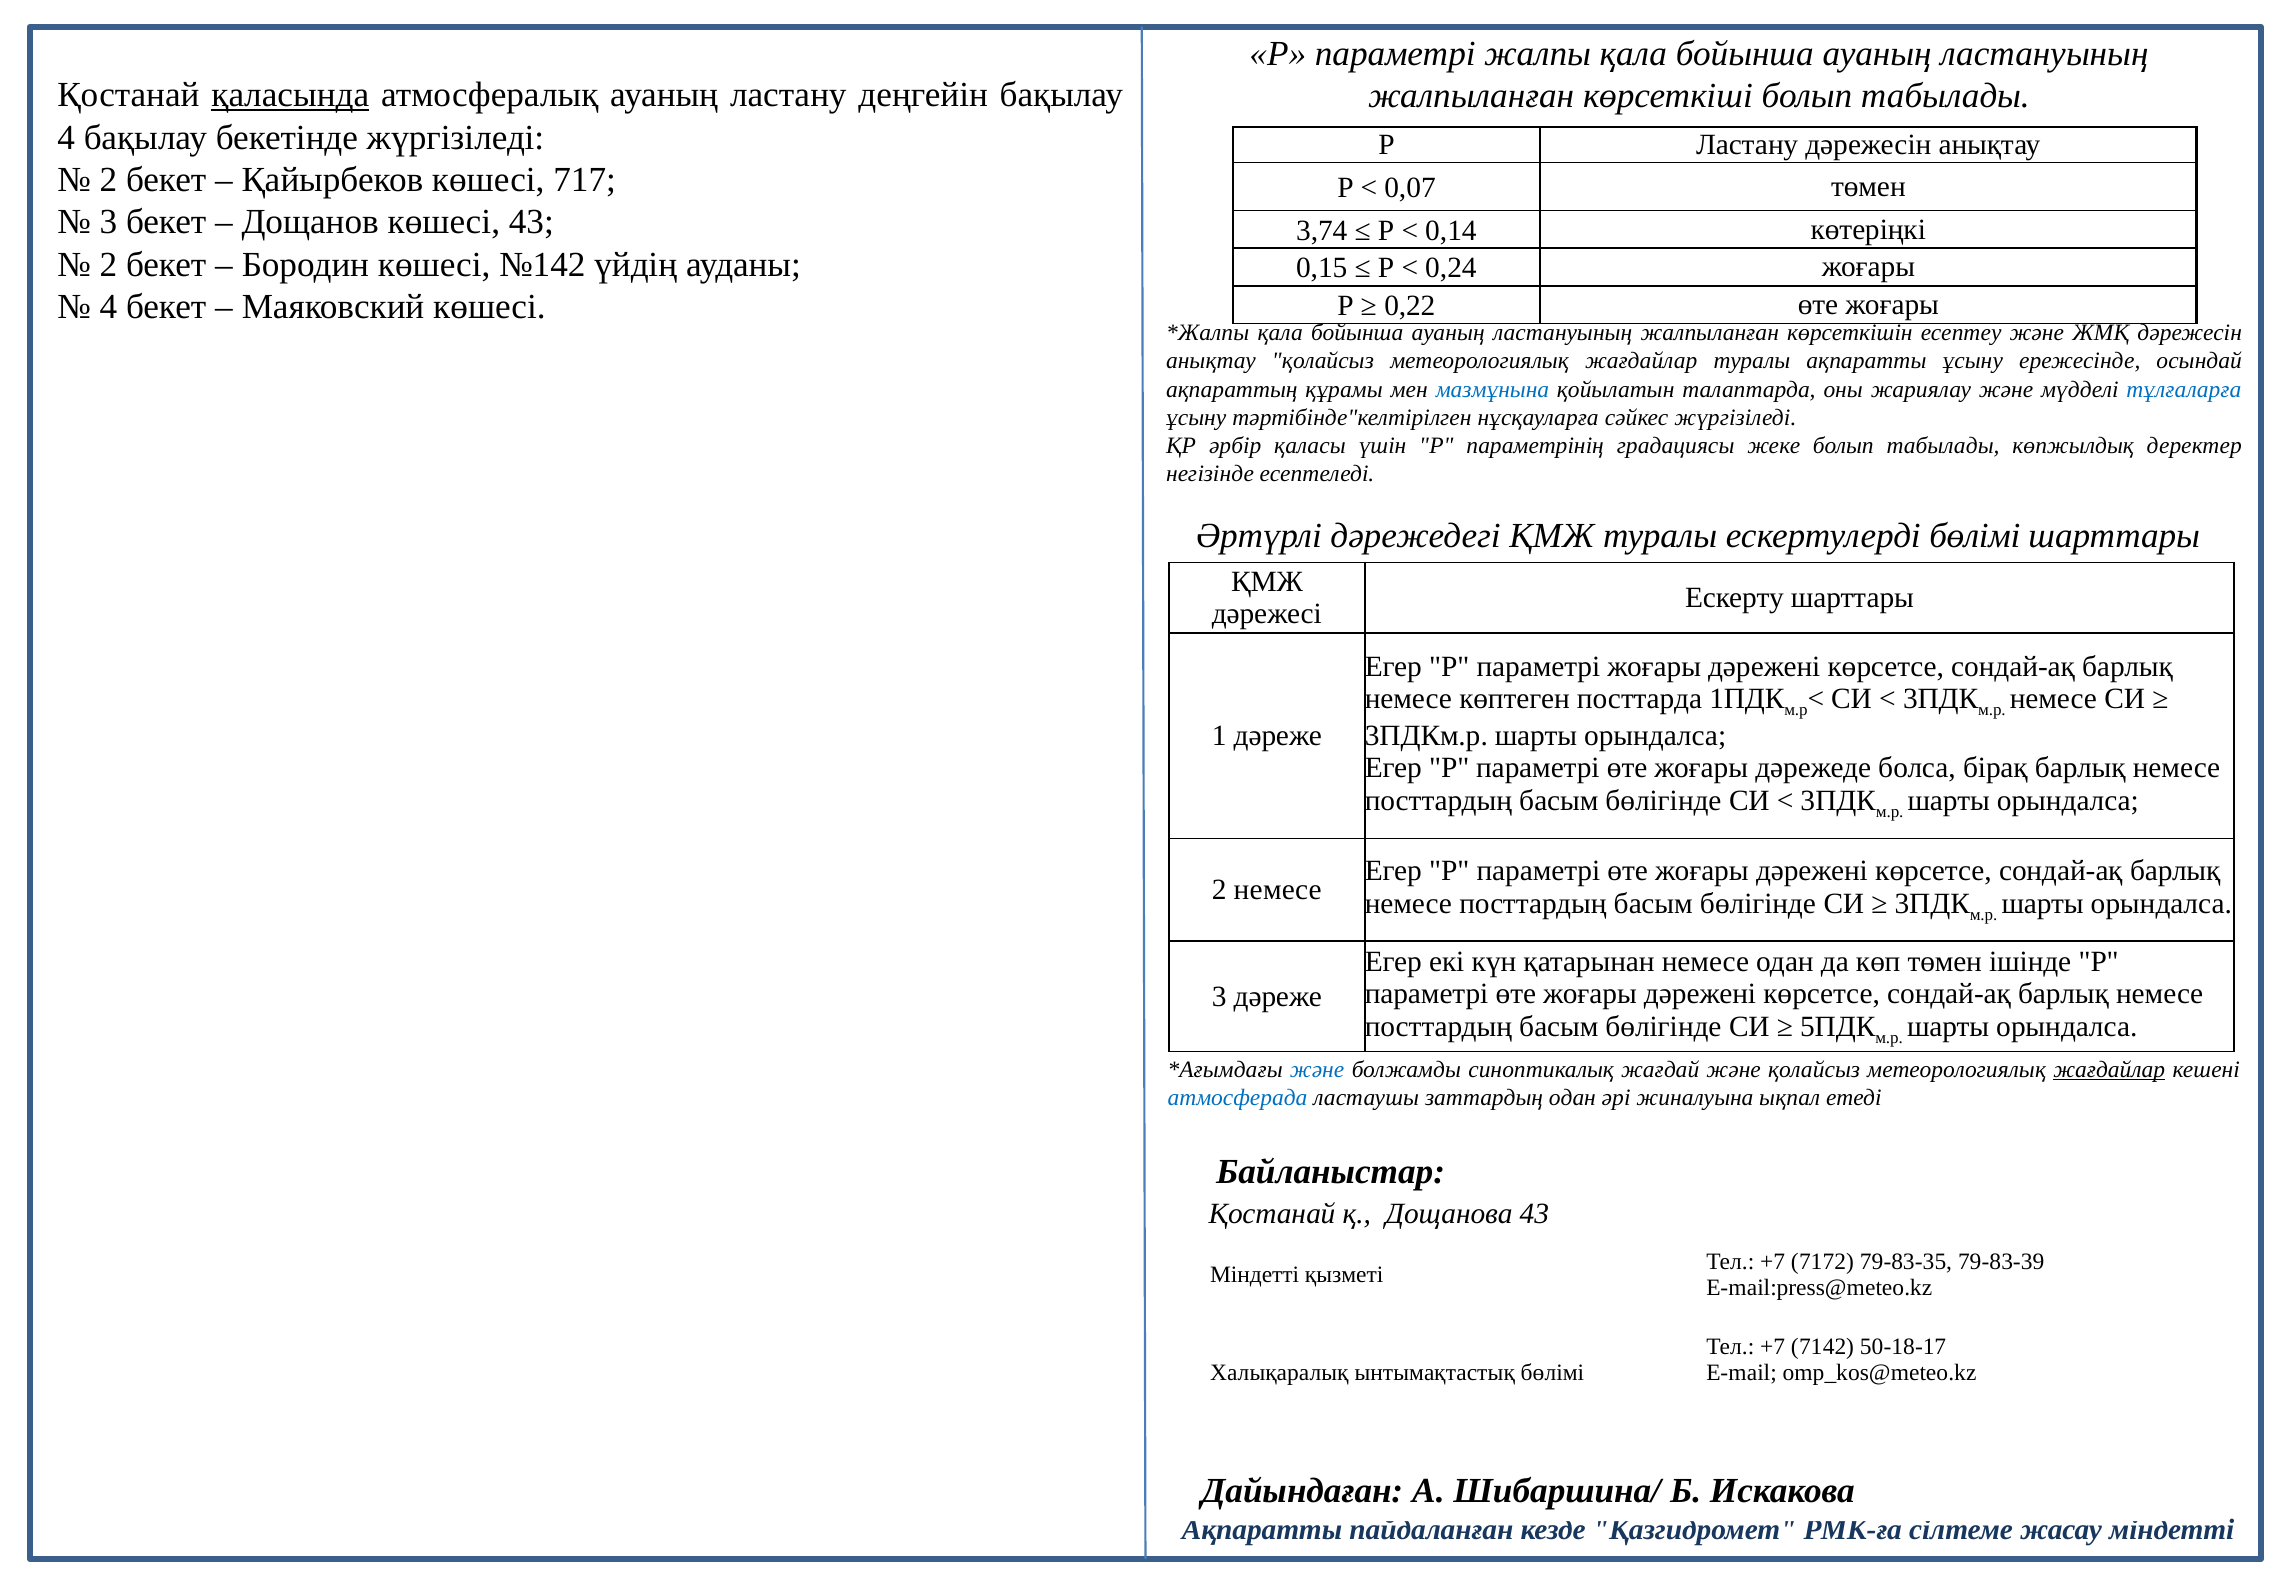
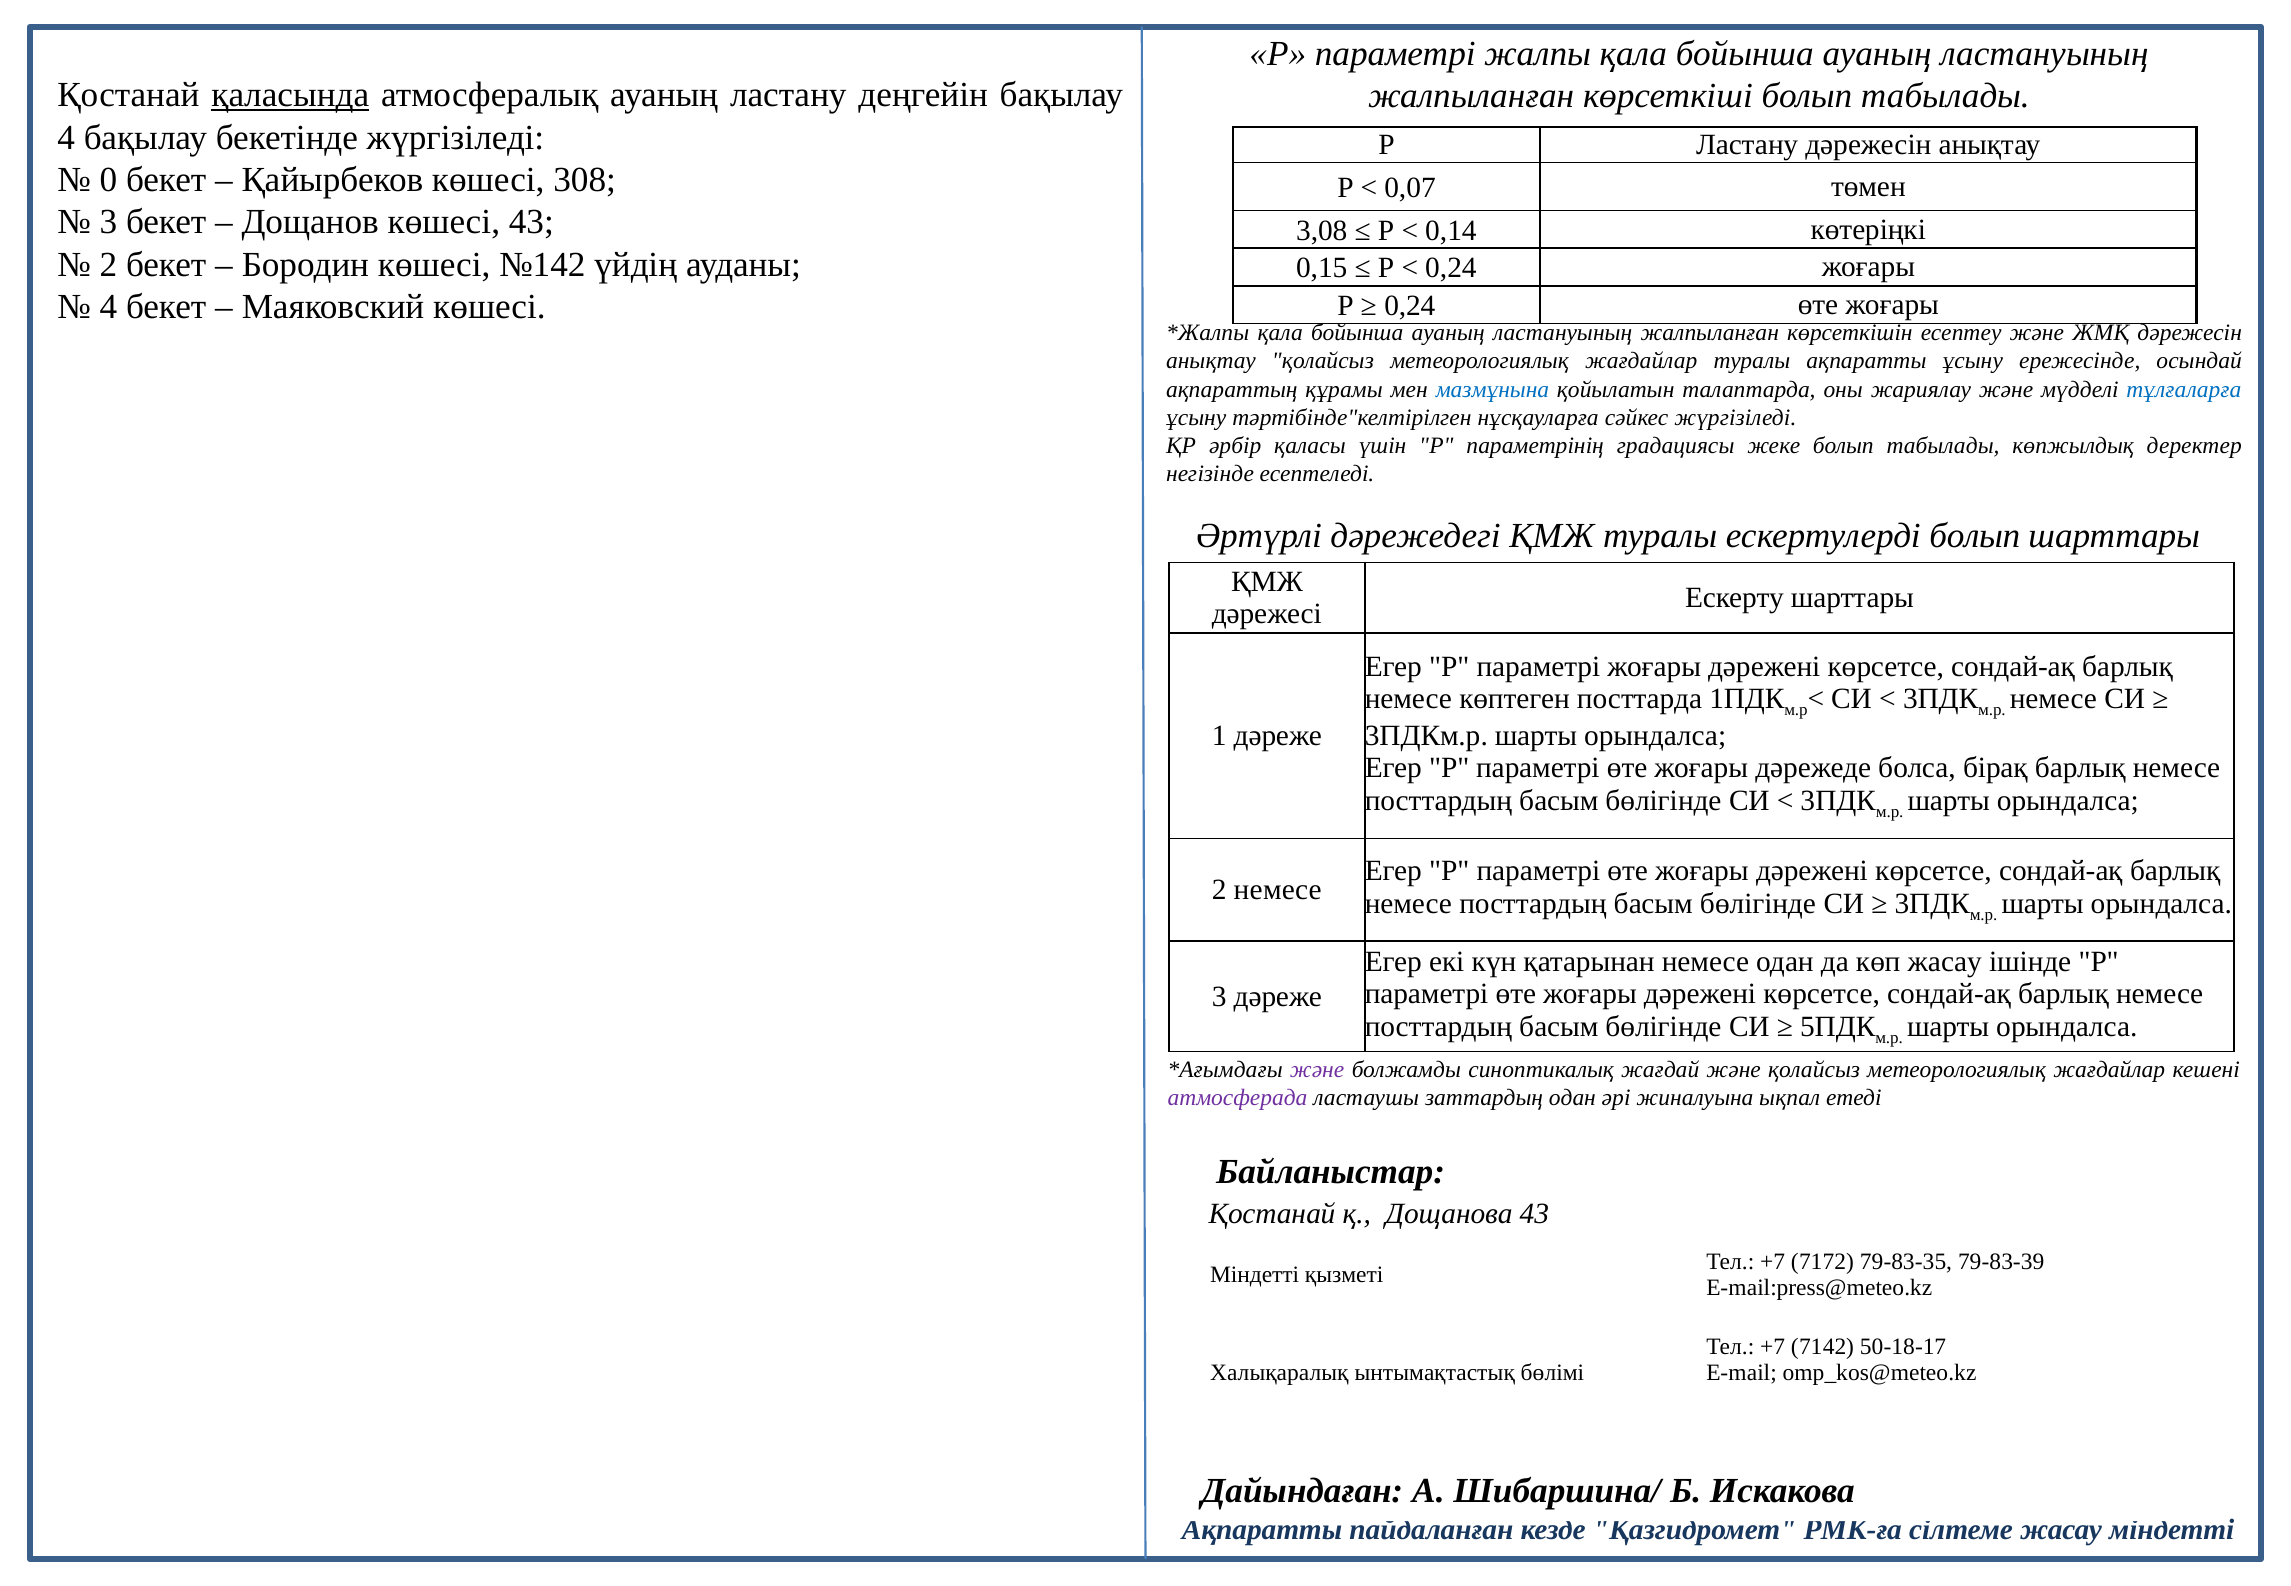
2 at (109, 180): 2 -> 0
717: 717 -> 308
3,74: 3,74 -> 3,08
0,22 at (1410, 306): 0,22 -> 0,24
ескертулерді бөлімі: бөлімі -> болып
көп төмен: төмен -> жасау
және at (1317, 1069) colour: blue -> purple
жағдайлар at (2109, 1069) underline: present -> none
атмосферада colour: blue -> purple
